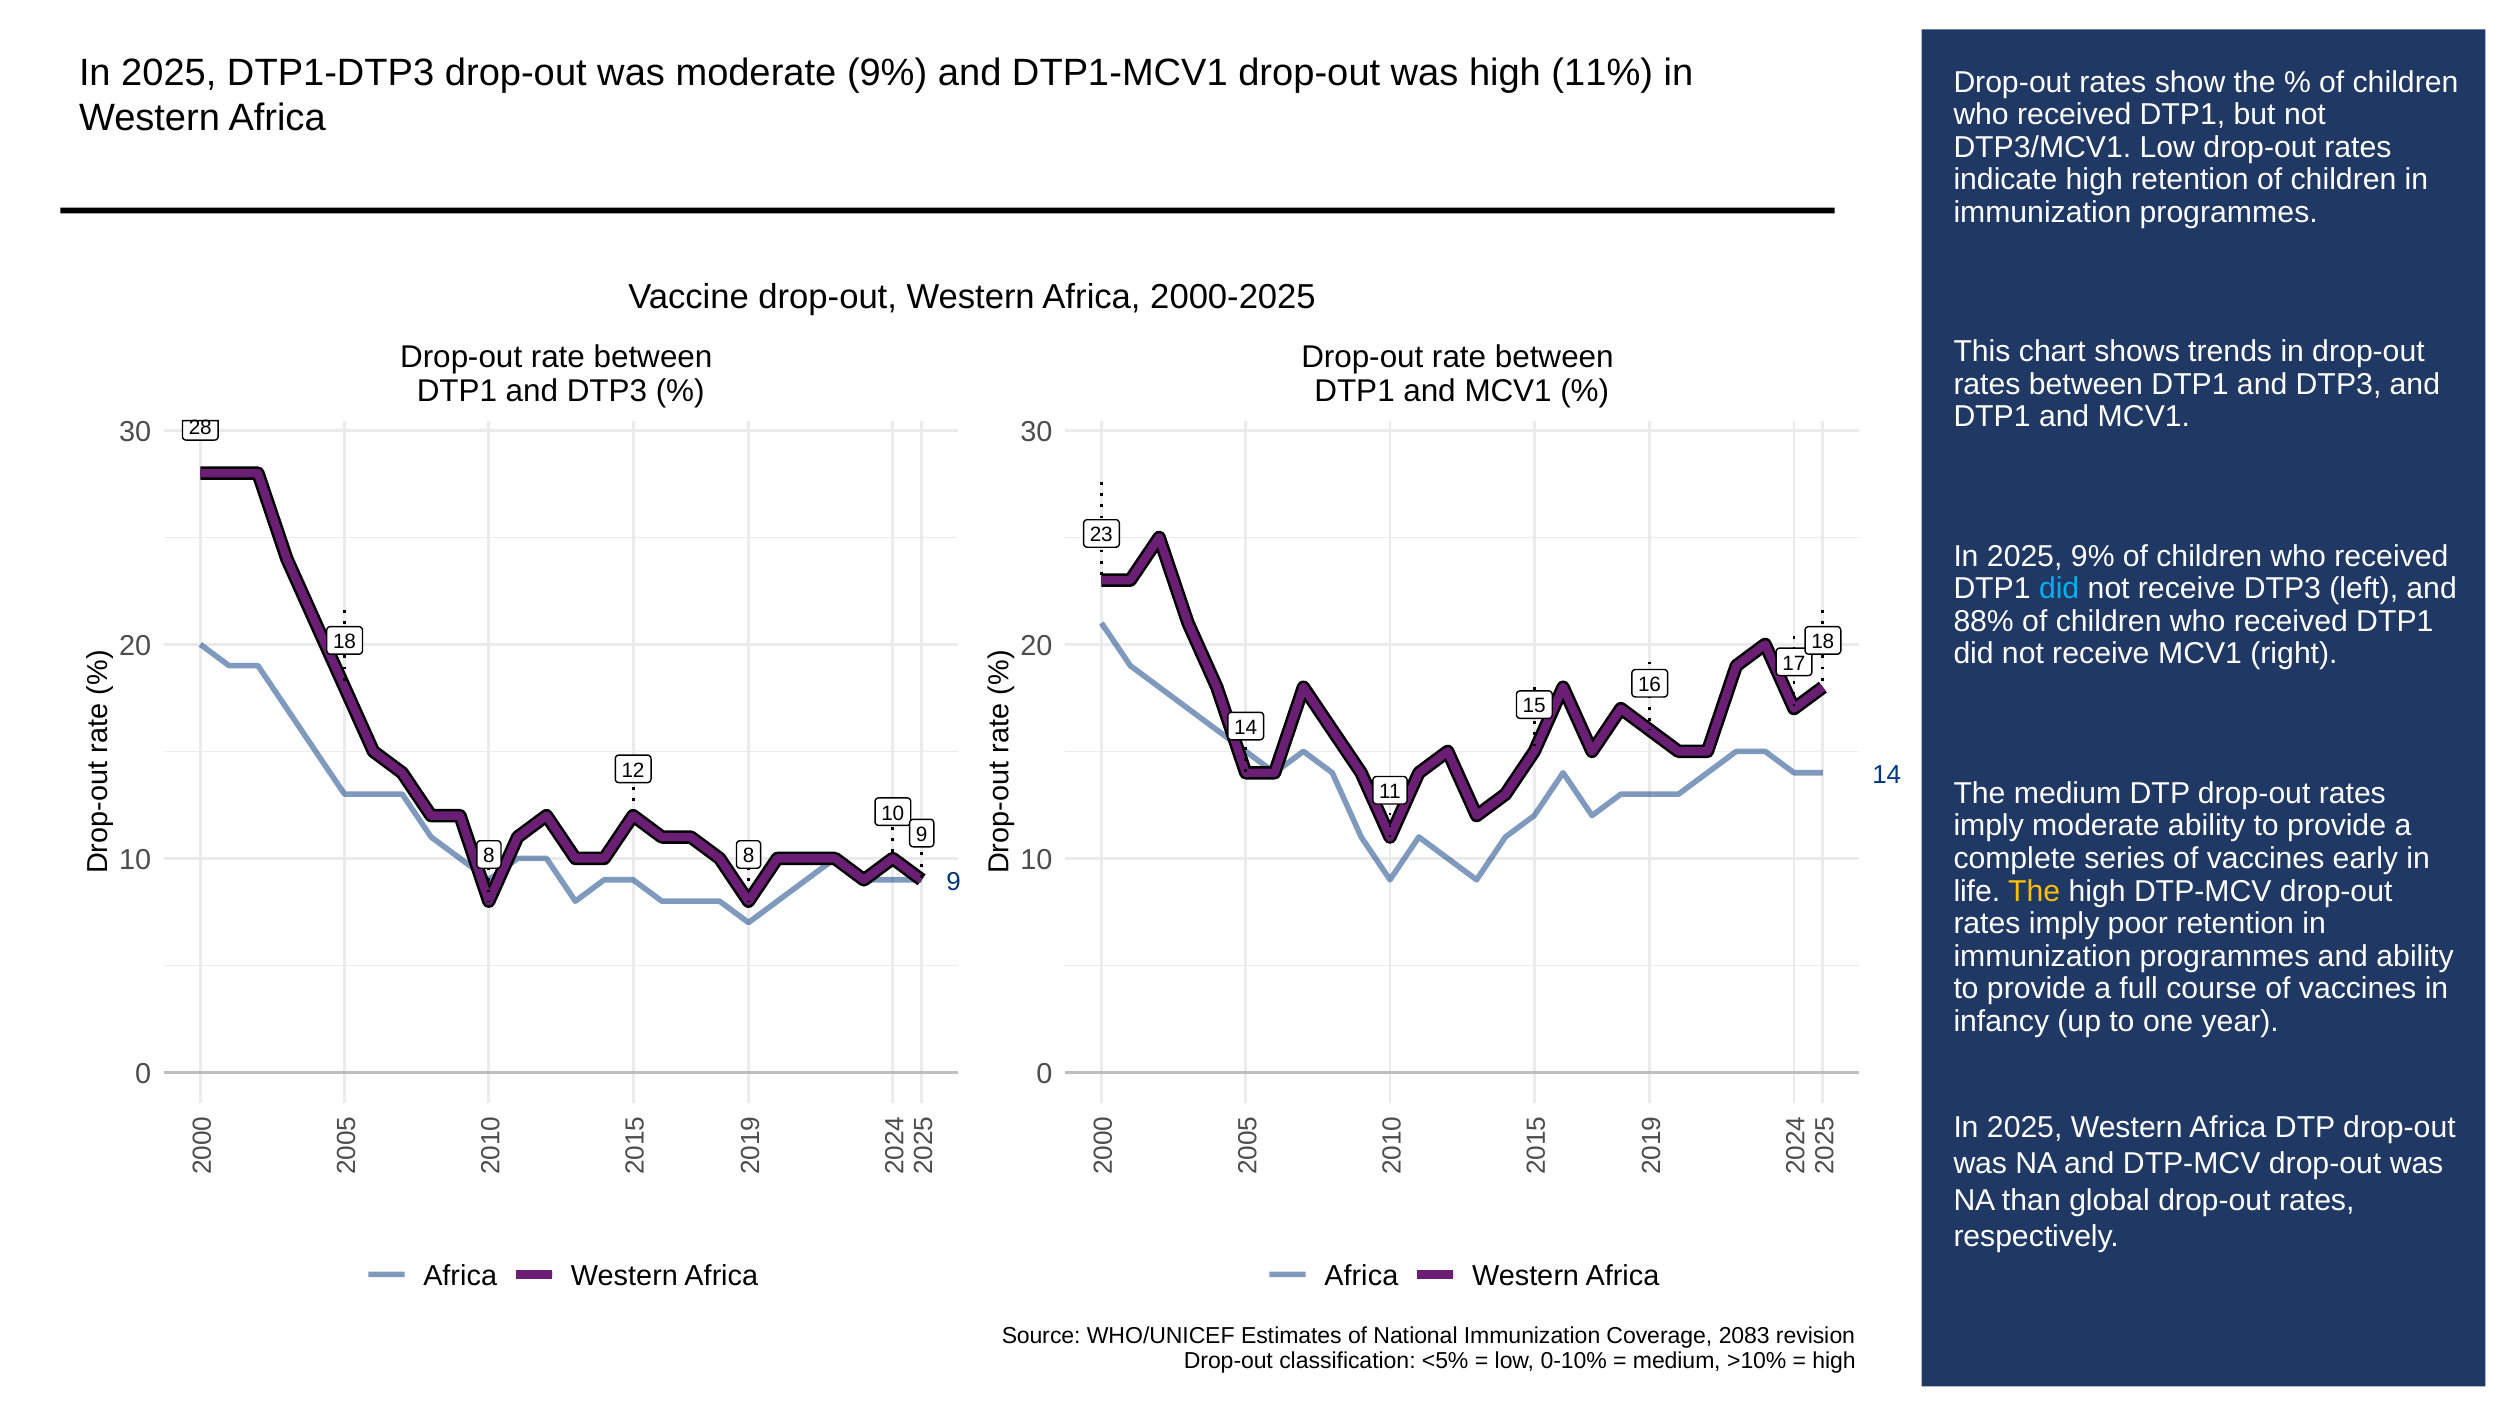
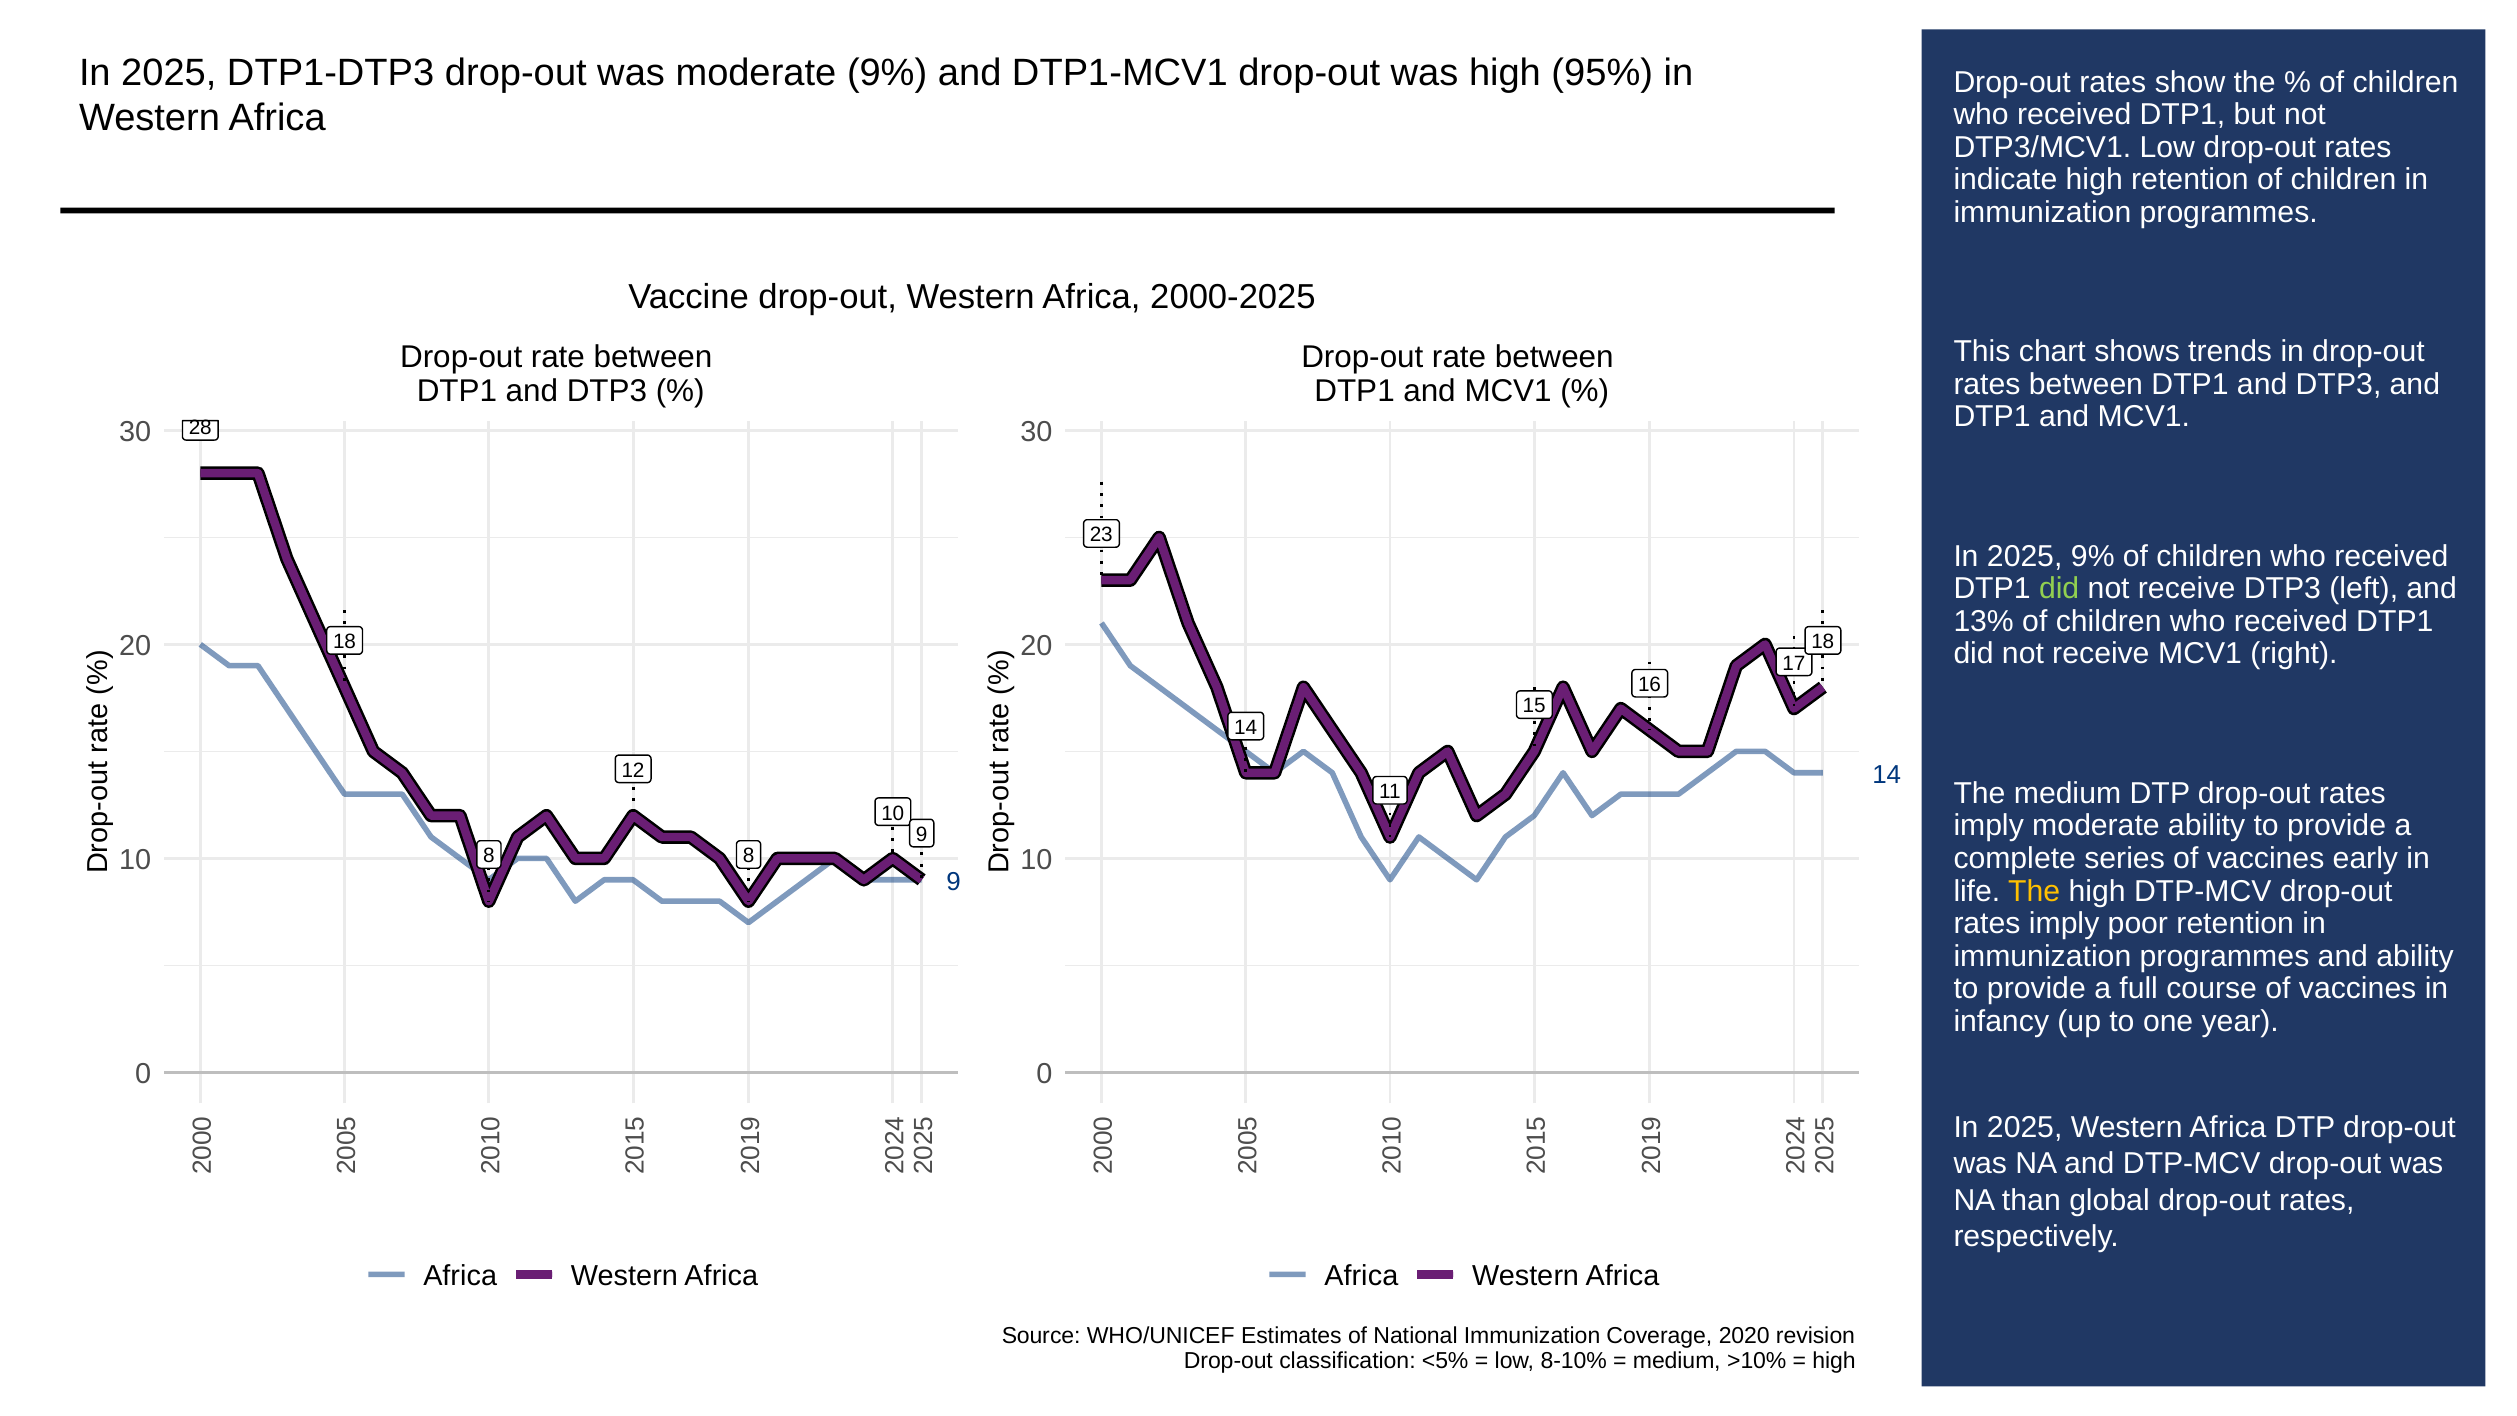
11%: 11% -> 95%
did at (2059, 589) colour: light blue -> light green
88%: 88% -> 13%
2083: 2083 -> 2020
0-10%: 0-10% -> 8-10%
